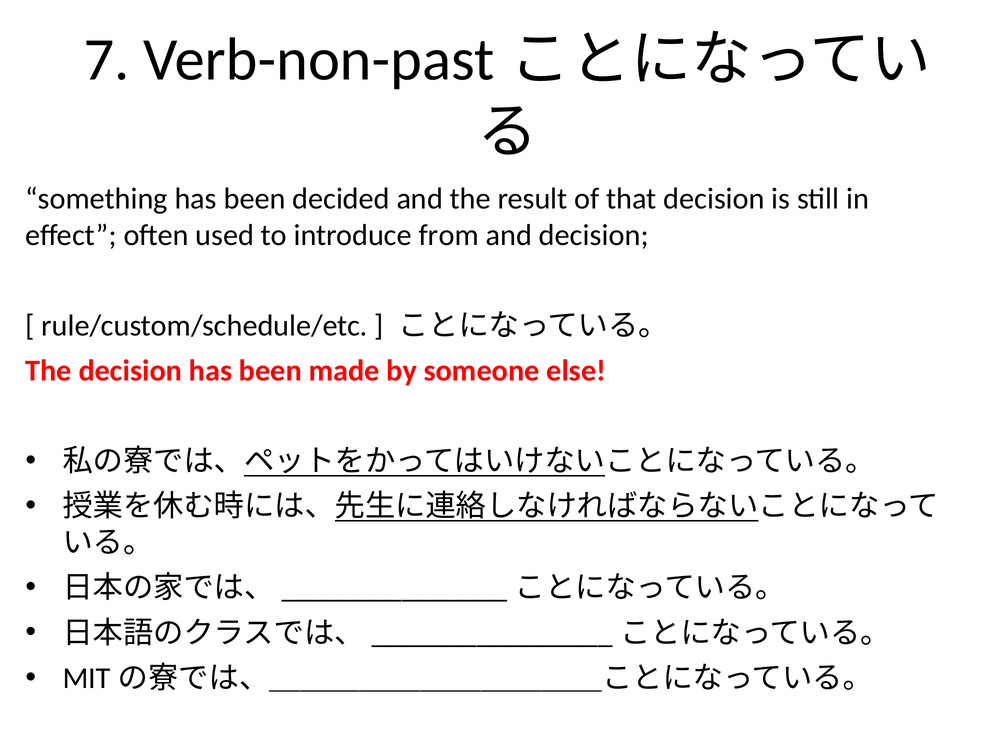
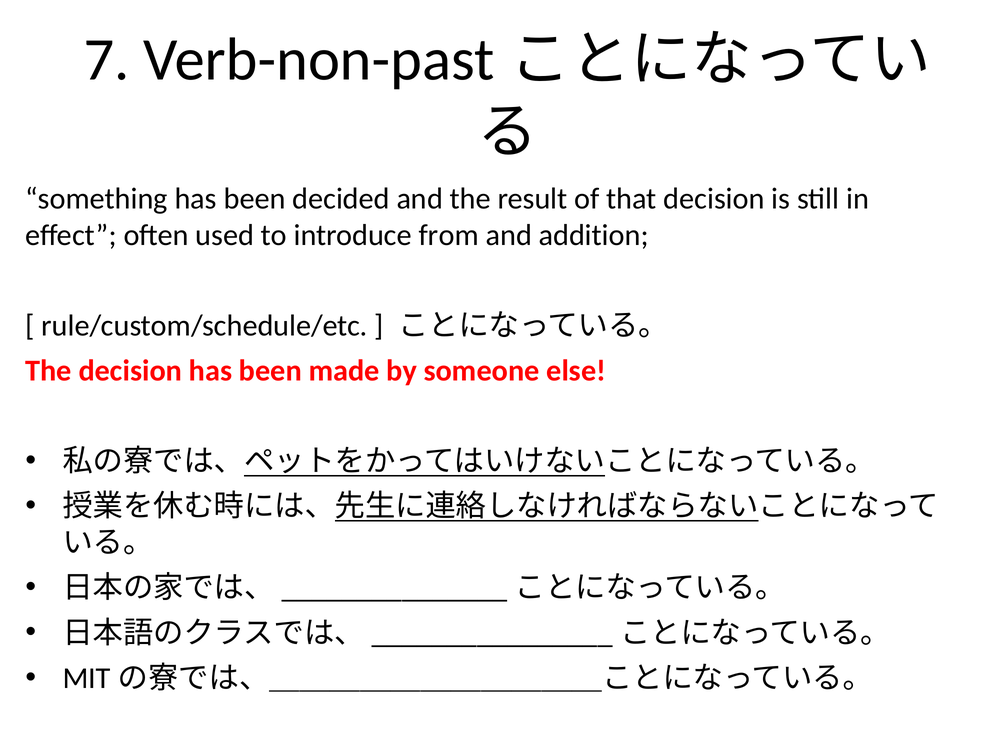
and decision: decision -> addition
